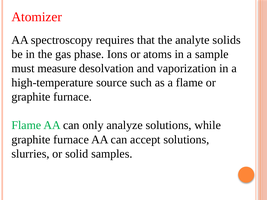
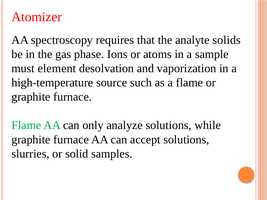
measure: measure -> element
